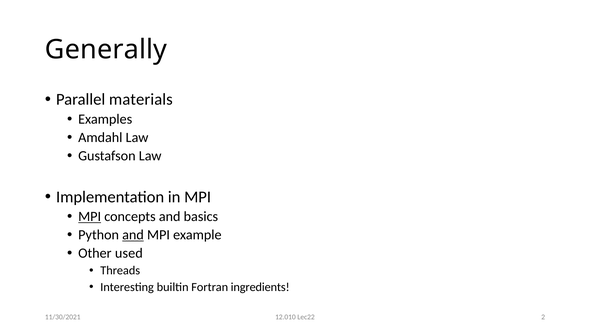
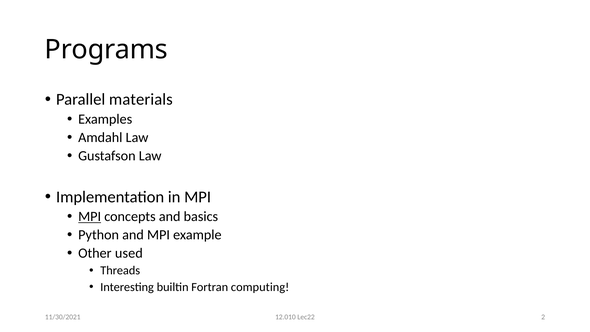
Generally: Generally -> Programs
and at (133, 235) underline: present -> none
ingredients: ingredients -> computing
